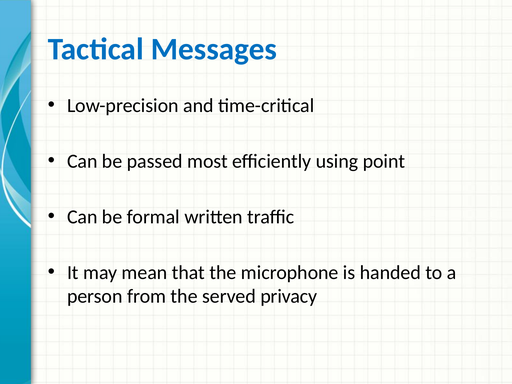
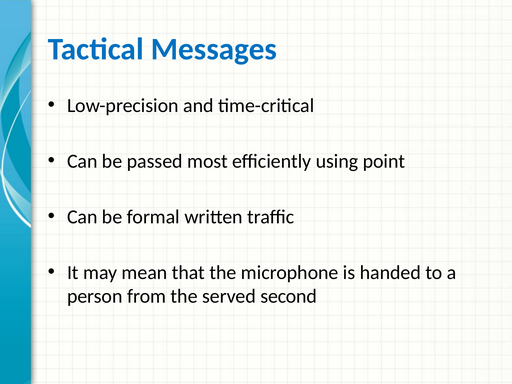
privacy: privacy -> second
